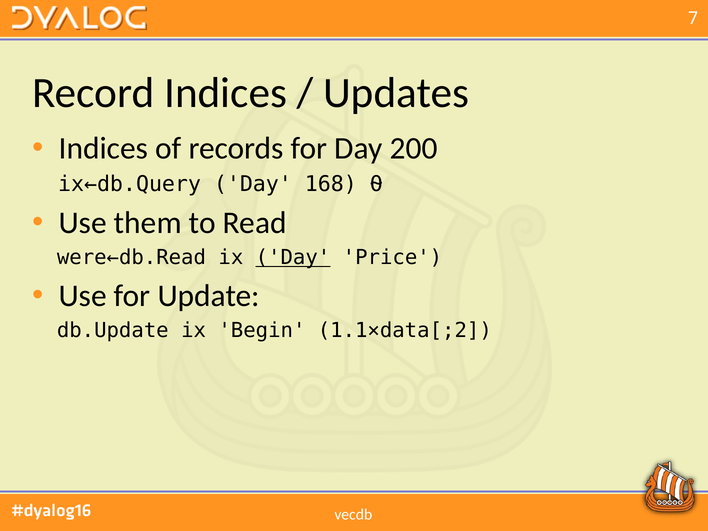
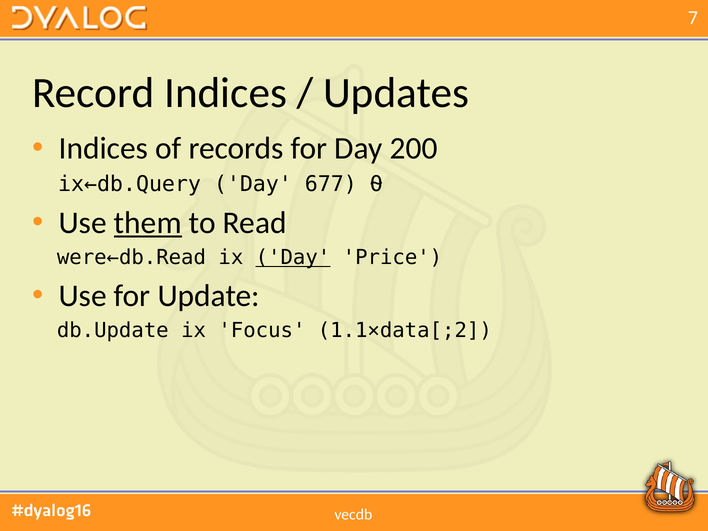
168: 168 -> 677
them underline: none -> present
Begin: Begin -> Focus
